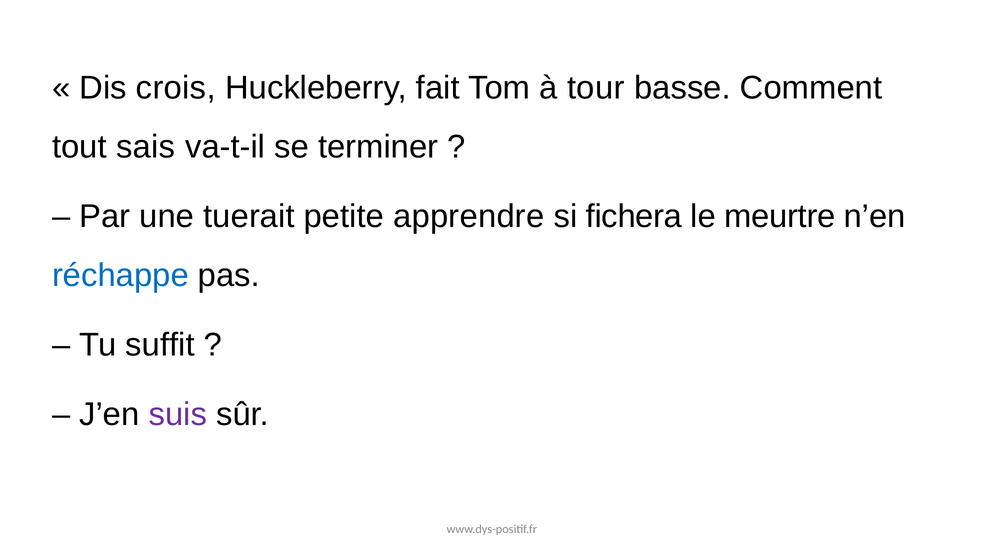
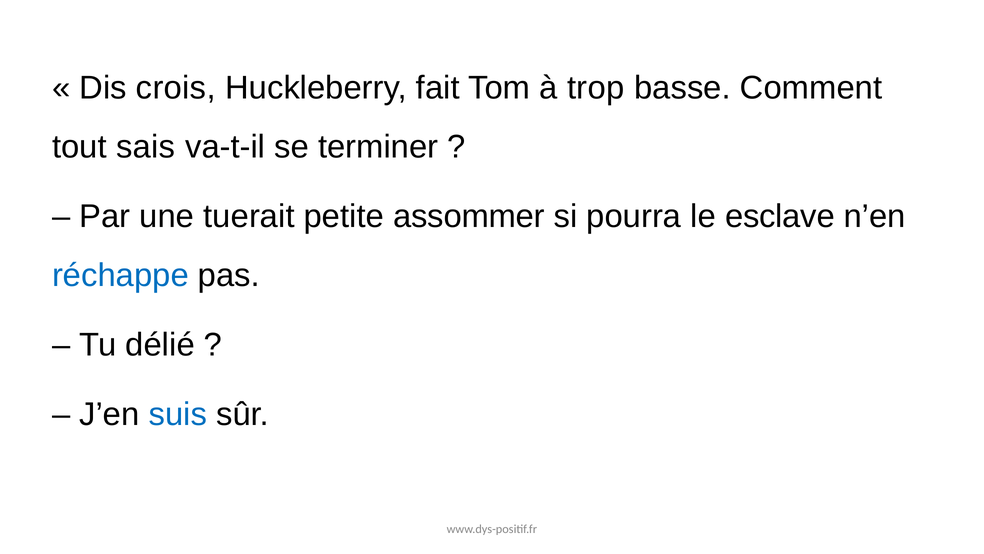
tour: tour -> trop
apprendre: apprendre -> assommer
fichera: fichera -> pourra
meurtre: meurtre -> esclave
suffit: suffit -> délié
suis colour: purple -> blue
